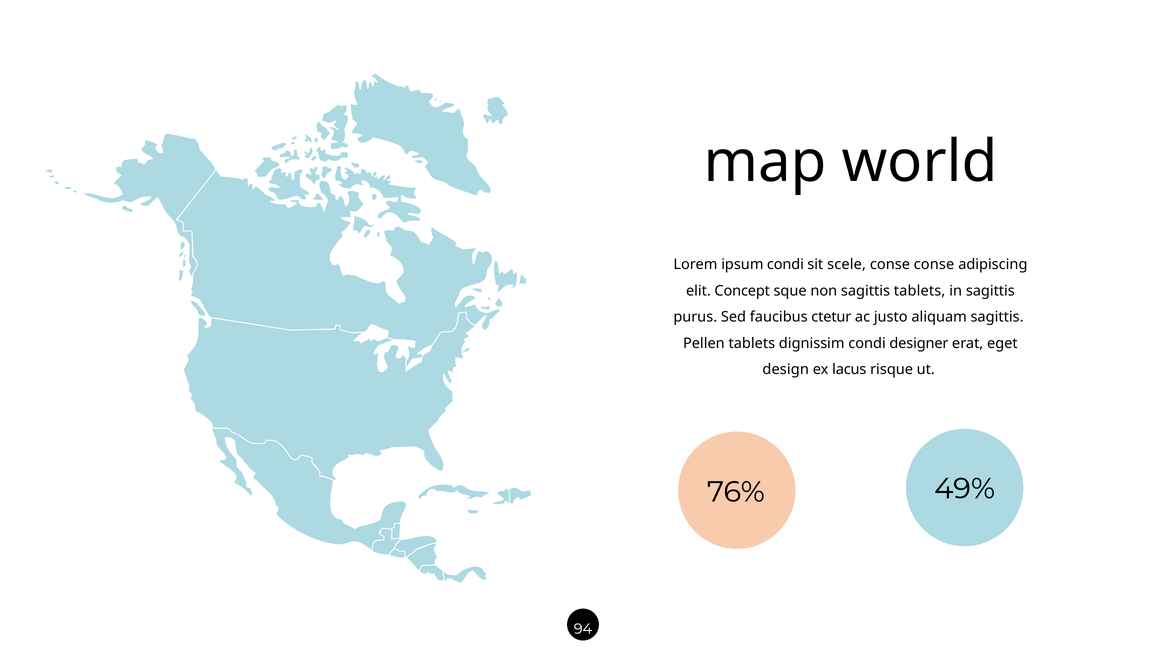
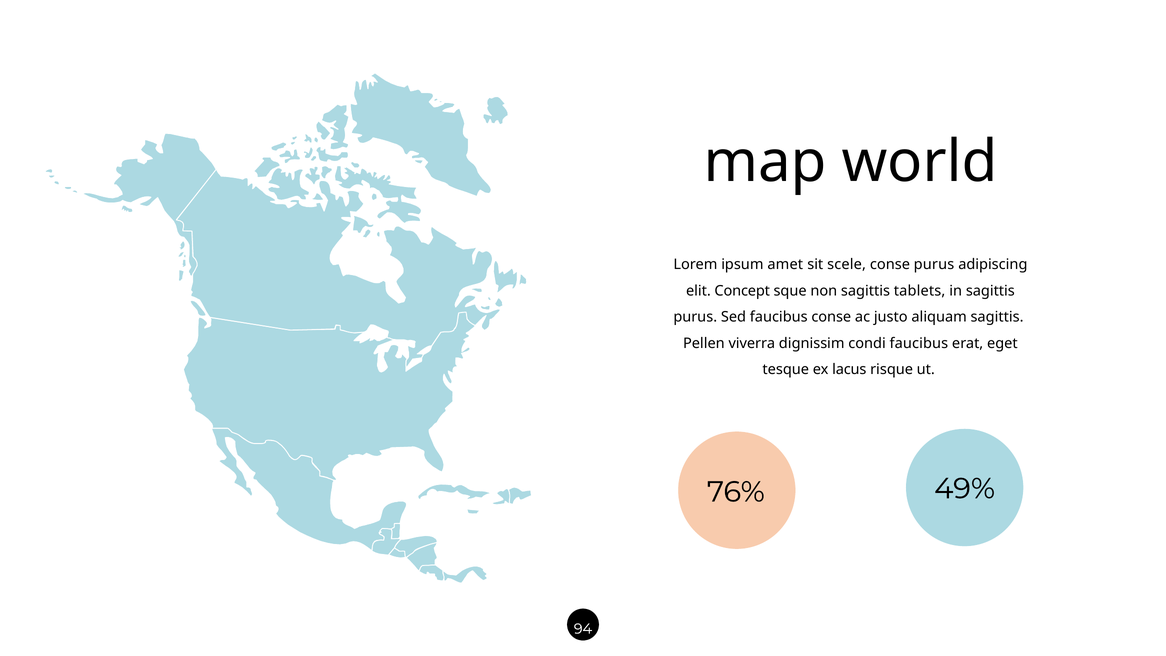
ipsum condi: condi -> amet
conse conse: conse -> purus
faucibus ctetur: ctetur -> conse
Pellen tablets: tablets -> viverra
condi designer: designer -> faucibus
design: design -> tesque
